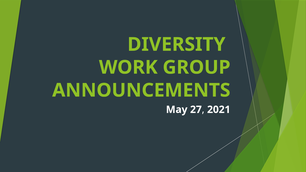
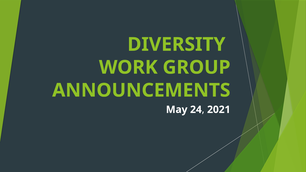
27: 27 -> 24
